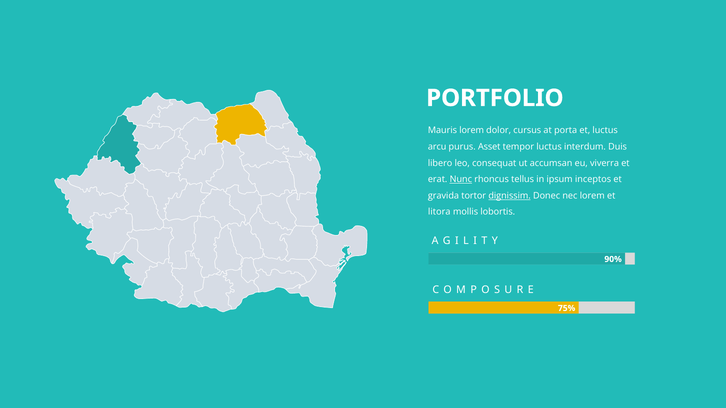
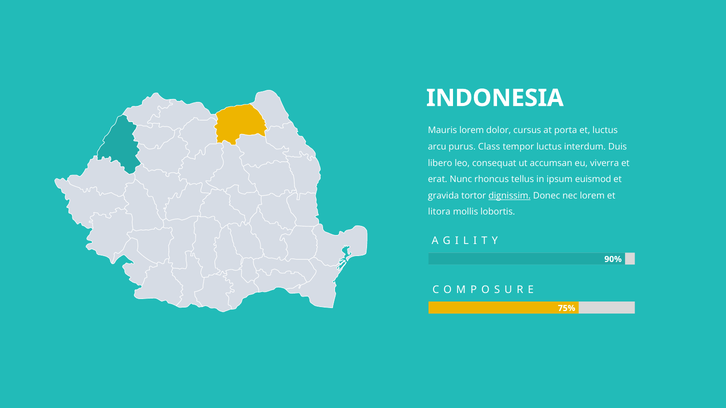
PORTFOLIO: PORTFOLIO -> INDONESIA
Asset: Asset -> Class
Nunc underline: present -> none
inceptos: inceptos -> euismod
